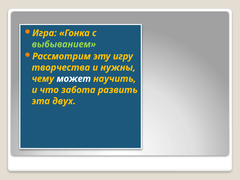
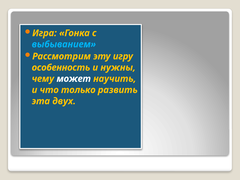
выбыванием colour: light green -> light blue
творчества: творчества -> особенность
забота: забота -> только
